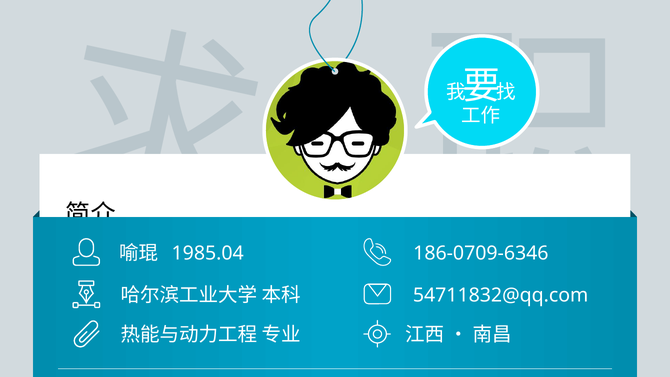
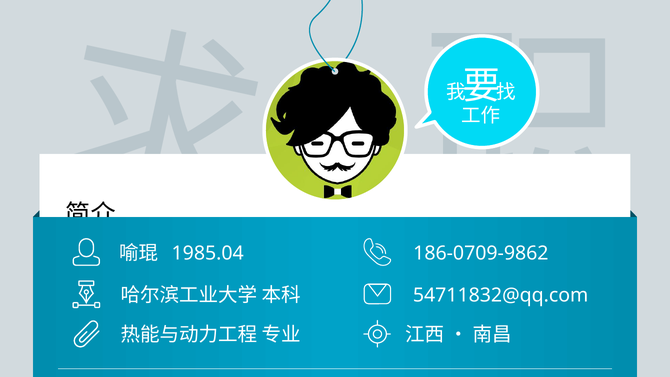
186-0709-6346: 186-0709-6346 -> 186-0709-9862
